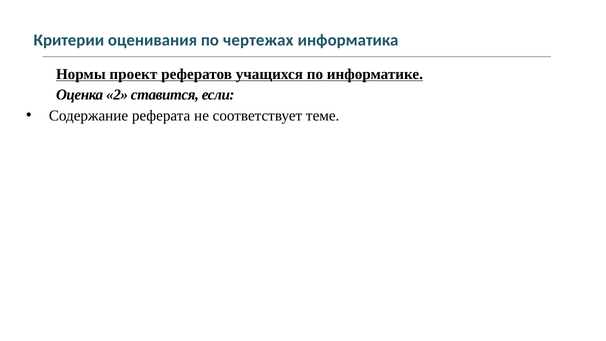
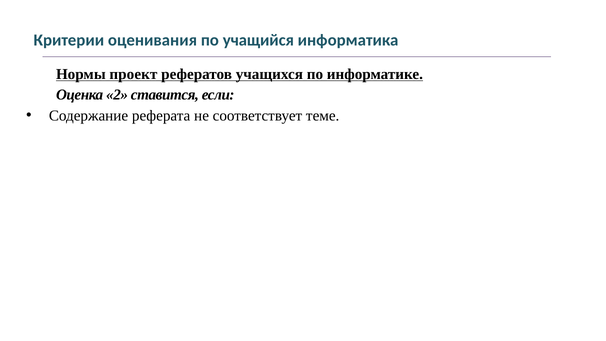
чертежах: чертежах -> учащийся
